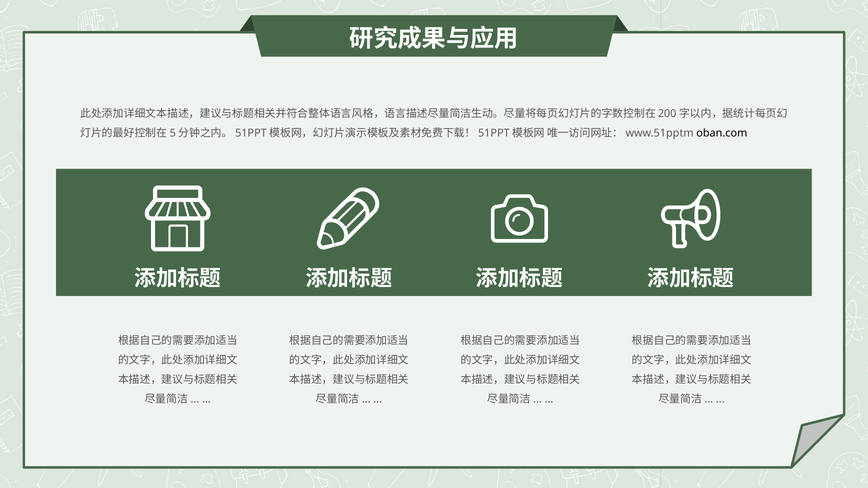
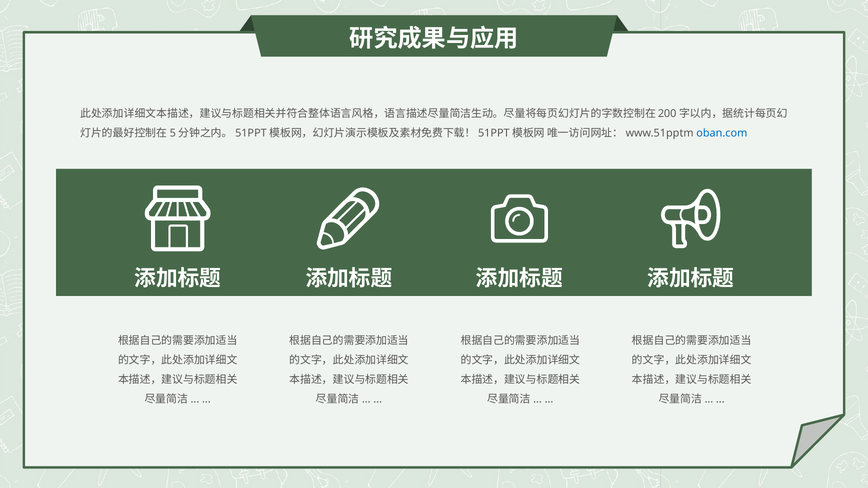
oban.com colour: black -> blue
